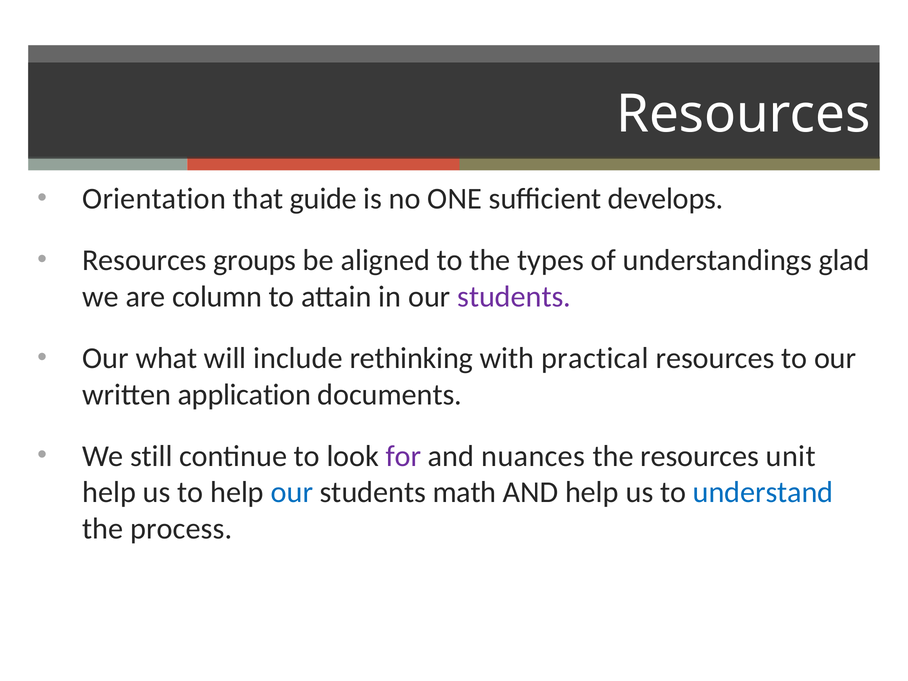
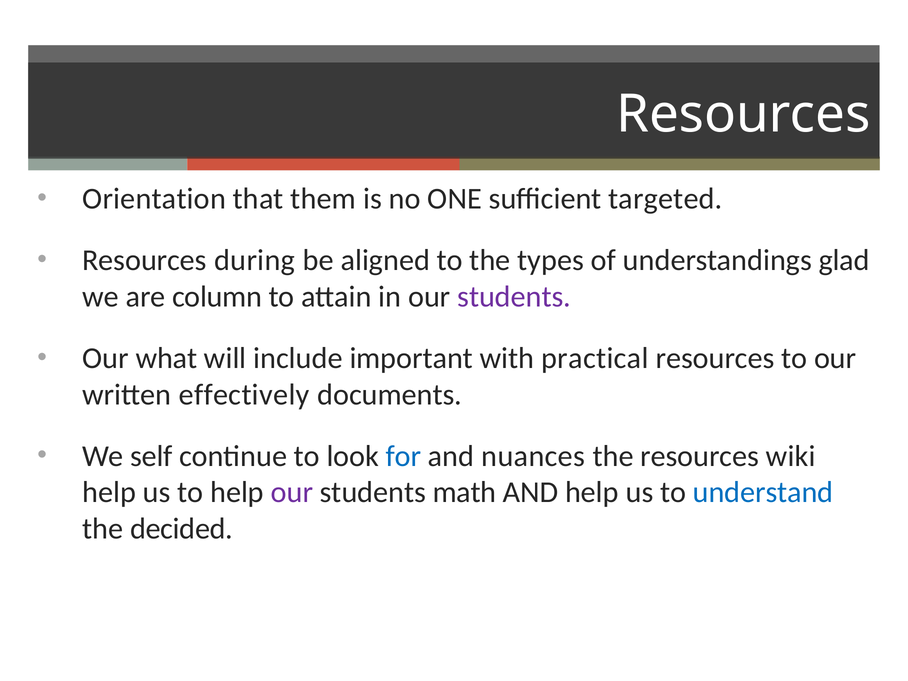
guide: guide -> them
develops: develops -> targeted
groups: groups -> during
rethinking: rethinking -> important
application: application -> effectively
still: still -> self
for colour: purple -> blue
unit: unit -> wiki
our at (292, 492) colour: blue -> purple
process: process -> decided
